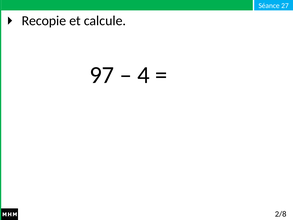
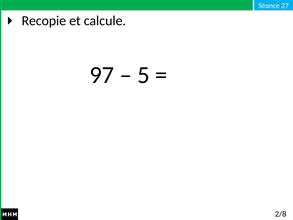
4: 4 -> 5
